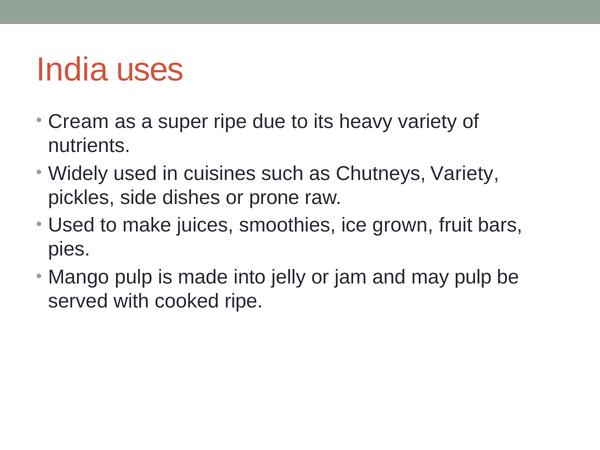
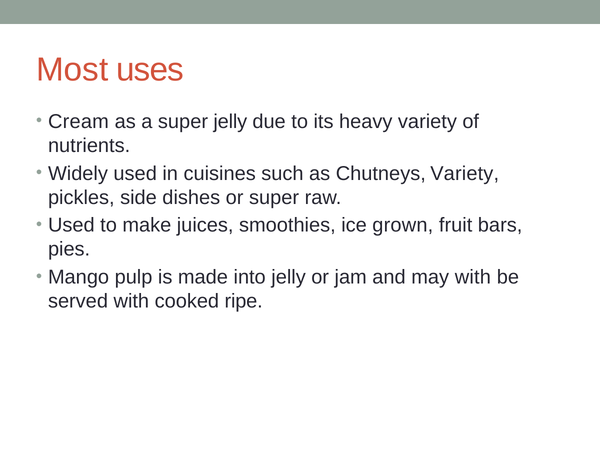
India: India -> Most
super ripe: ripe -> jelly
or prone: prone -> super
may pulp: pulp -> with
